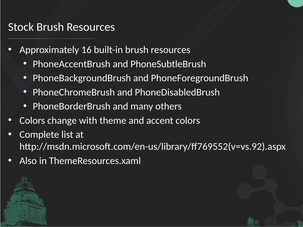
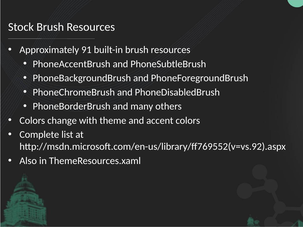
16: 16 -> 91
